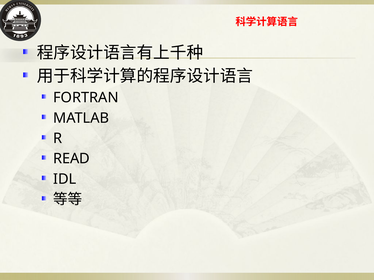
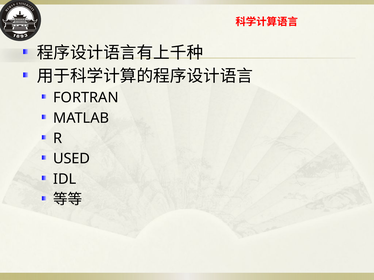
READ: READ -> USED
